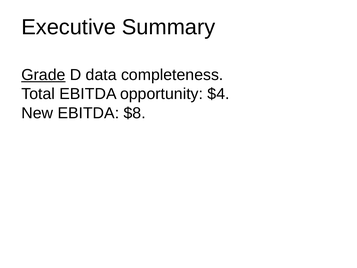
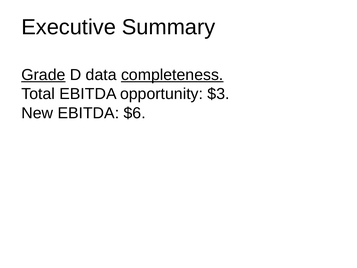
completeness underline: none -> present
$4: $4 -> $3
$8: $8 -> $6
